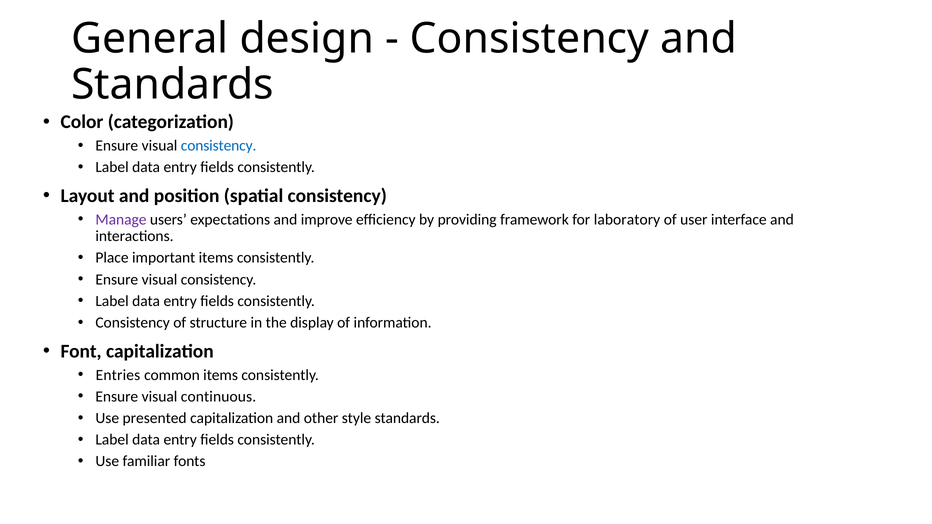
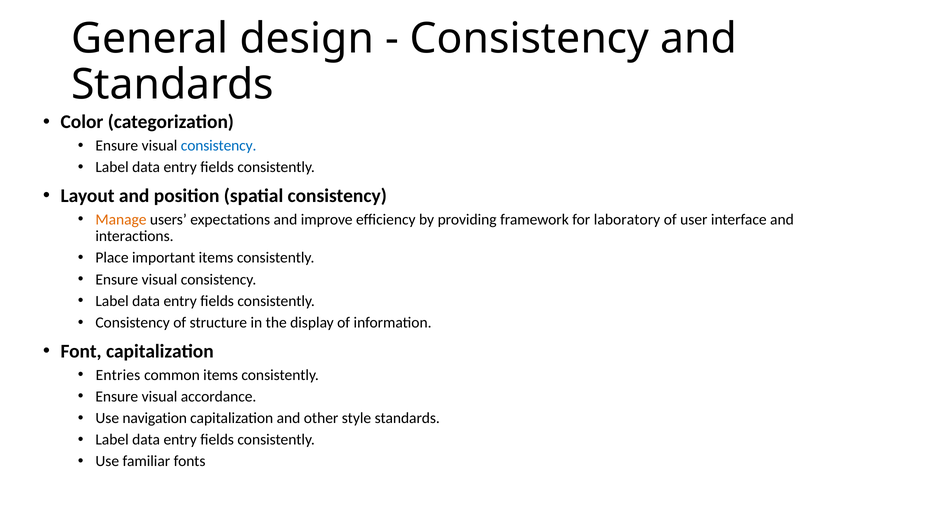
Manage colour: purple -> orange
continuous: continuous -> accordance
presented: presented -> navigation
